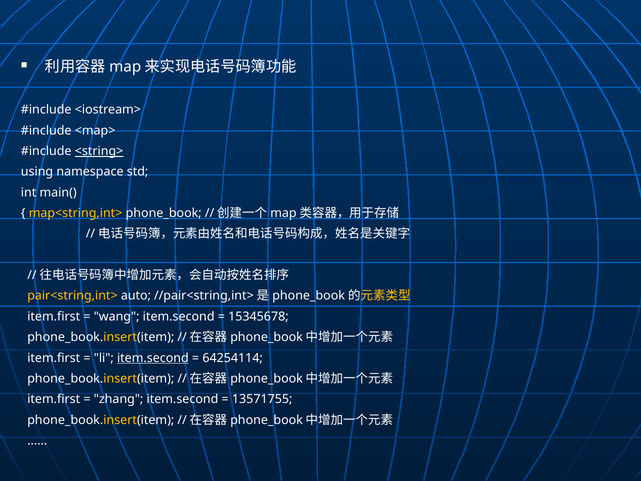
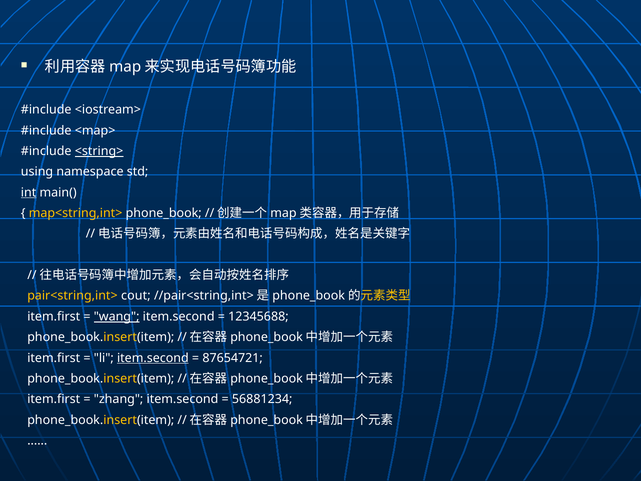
int underline: none -> present
auto: auto -> cout
wang underline: none -> present
15345678: 15345678 -> 12345688
64254114: 64254114 -> 87654721
13571755: 13571755 -> 56881234
